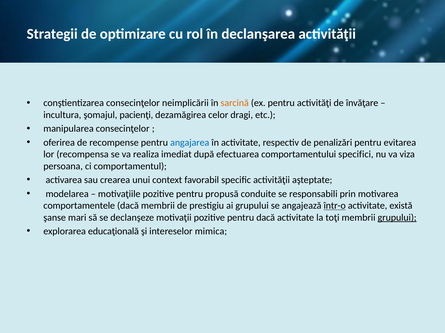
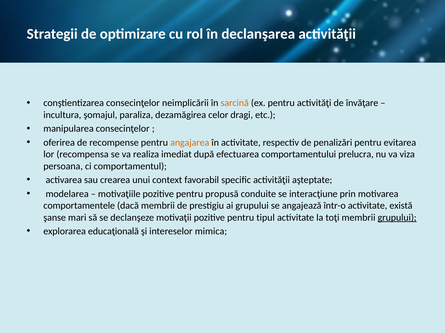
pacienţi: pacienţi -> paraliza
angajarea colour: blue -> orange
specifici: specifici -> prelucra
responsabili: responsabili -> interacţiune
într-o underline: present -> none
pentru dacă: dacă -> tipul
